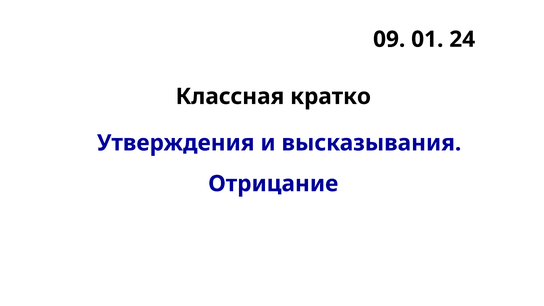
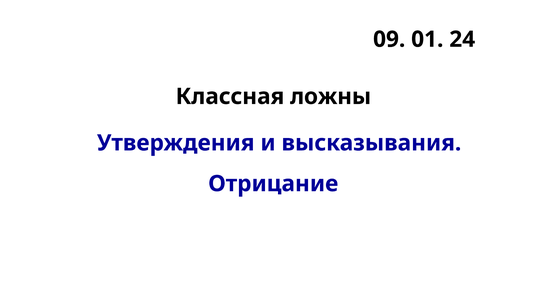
кратко: кратко -> ложны
